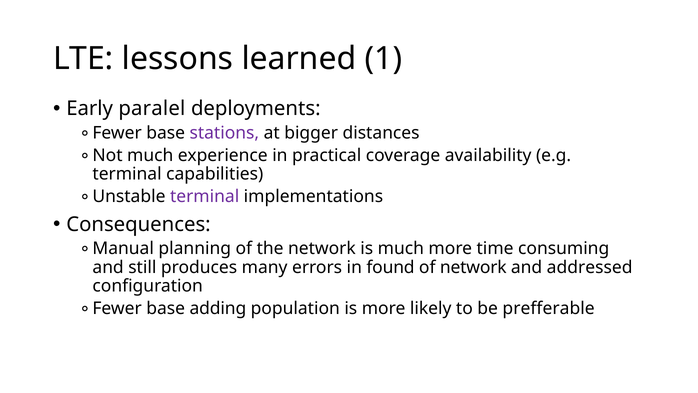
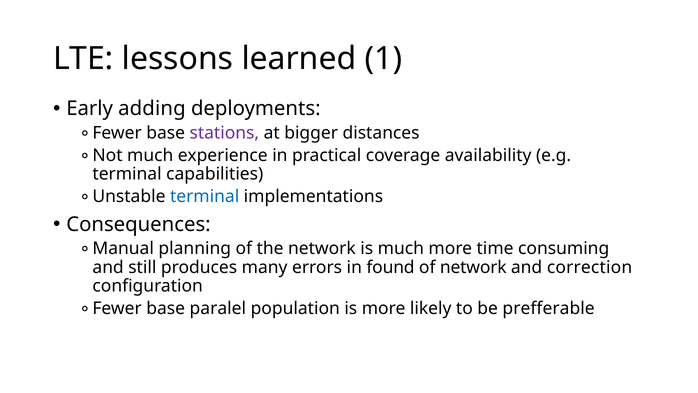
paralel: paralel -> adding
terminal at (205, 196) colour: purple -> blue
addressed: addressed -> correction
adding: adding -> paralel
